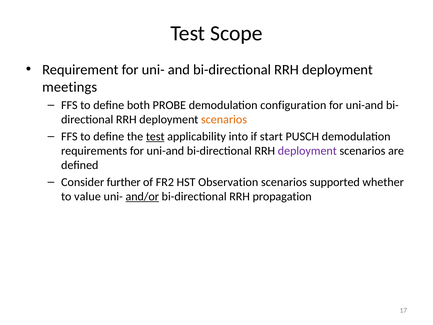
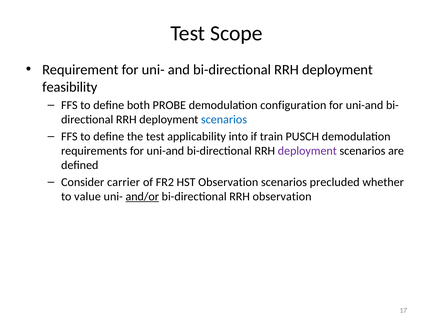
meetings: meetings -> feasibility
scenarios at (224, 119) colour: orange -> blue
test at (155, 136) underline: present -> none
start: start -> train
further: further -> carrier
supported: supported -> precluded
RRH propagation: propagation -> observation
